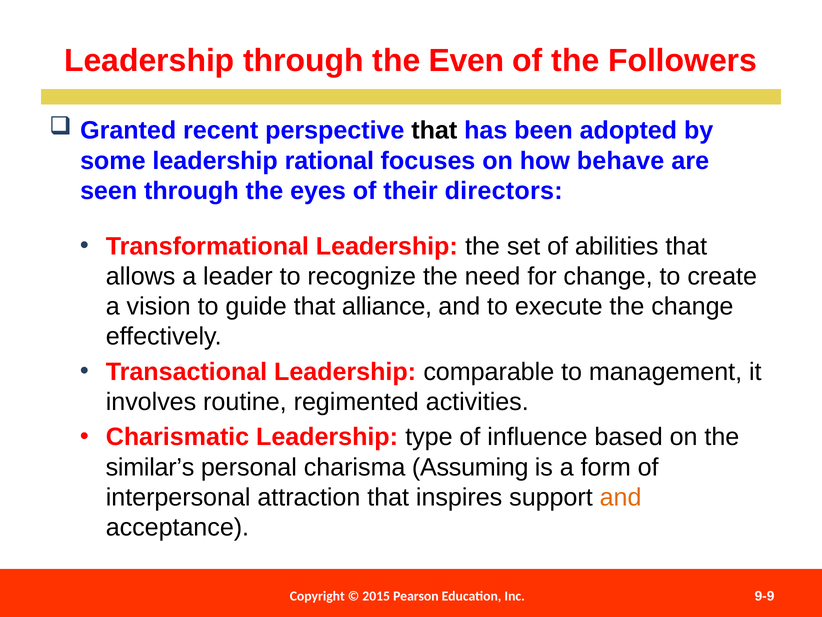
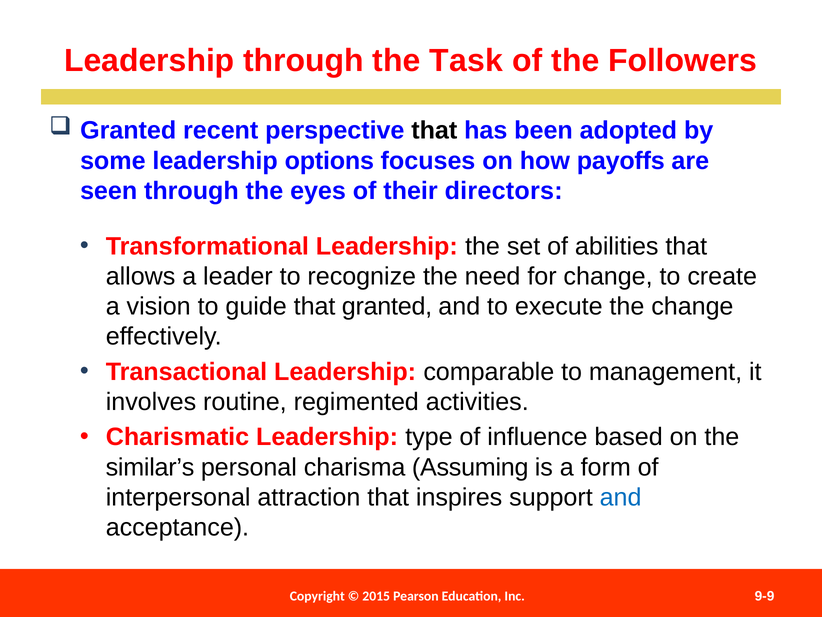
Even: Even -> Task
rational: rational -> options
behave: behave -> payoffs
that alliance: alliance -> granted
and at (621, 497) colour: orange -> blue
